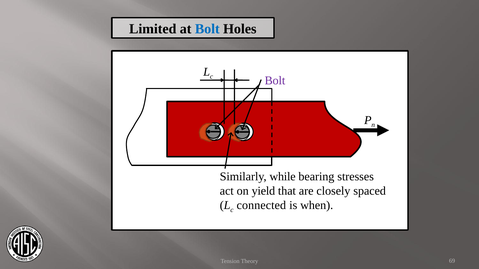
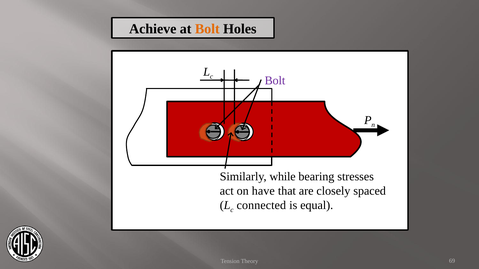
Limited: Limited -> Achieve
Bolt at (207, 29) colour: blue -> orange
yield: yield -> have
when: when -> equal
